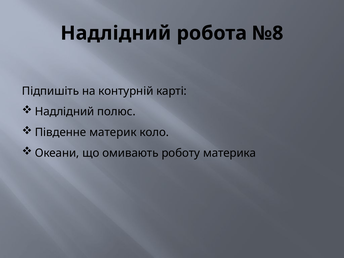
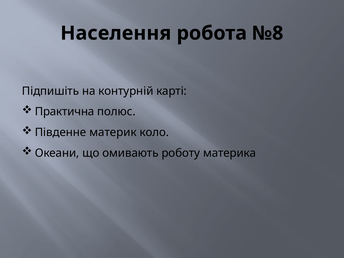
Надлідний at (116, 33): Надлідний -> Населення
Надлідний at (65, 112): Надлідний -> Практична
